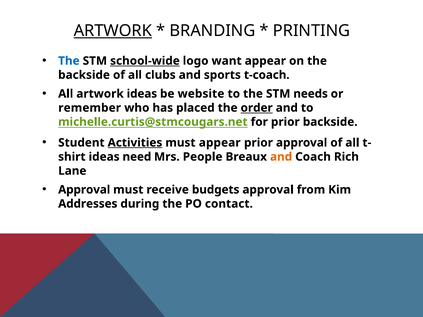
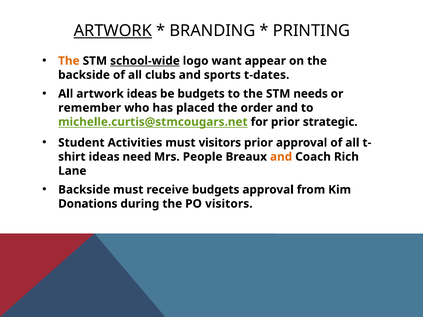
The at (69, 61) colour: blue -> orange
t-coach: t-coach -> t-dates
be website: website -> budgets
order underline: present -> none
prior backside: backside -> strategic
Activities underline: present -> none
must appear: appear -> visitors
Approval at (84, 190): Approval -> Backside
Addresses: Addresses -> Donations
PO contact: contact -> visitors
